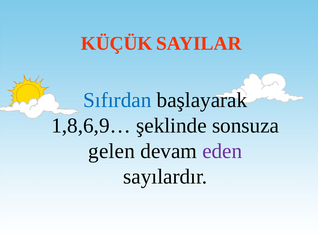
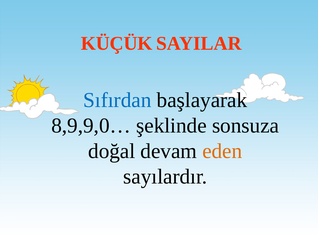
1,8,6,9…: 1,8,6,9… -> 8,9,9,0…
gelen: gelen -> doğal
eden colour: purple -> orange
